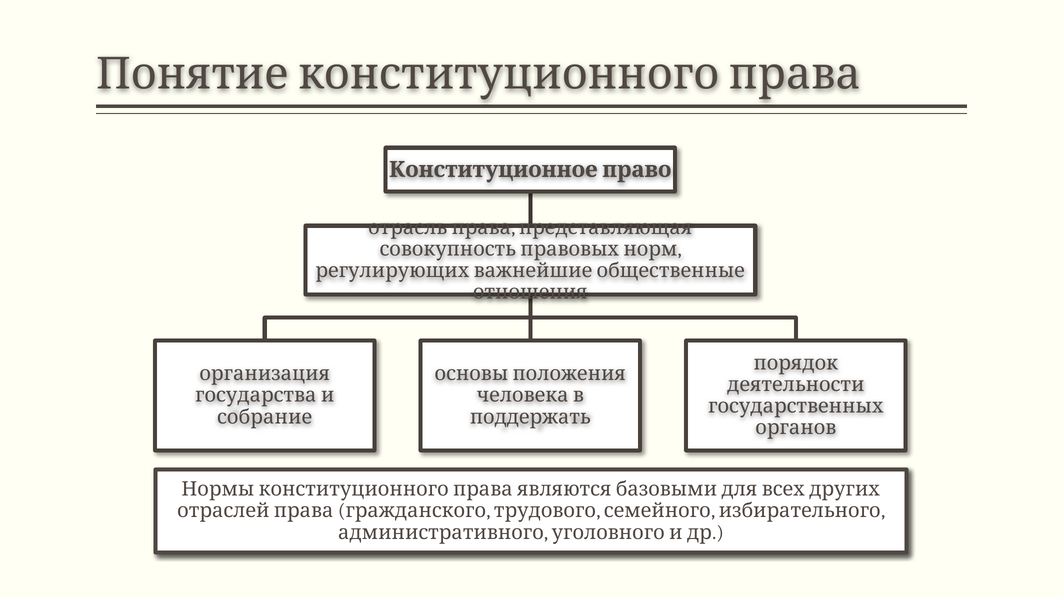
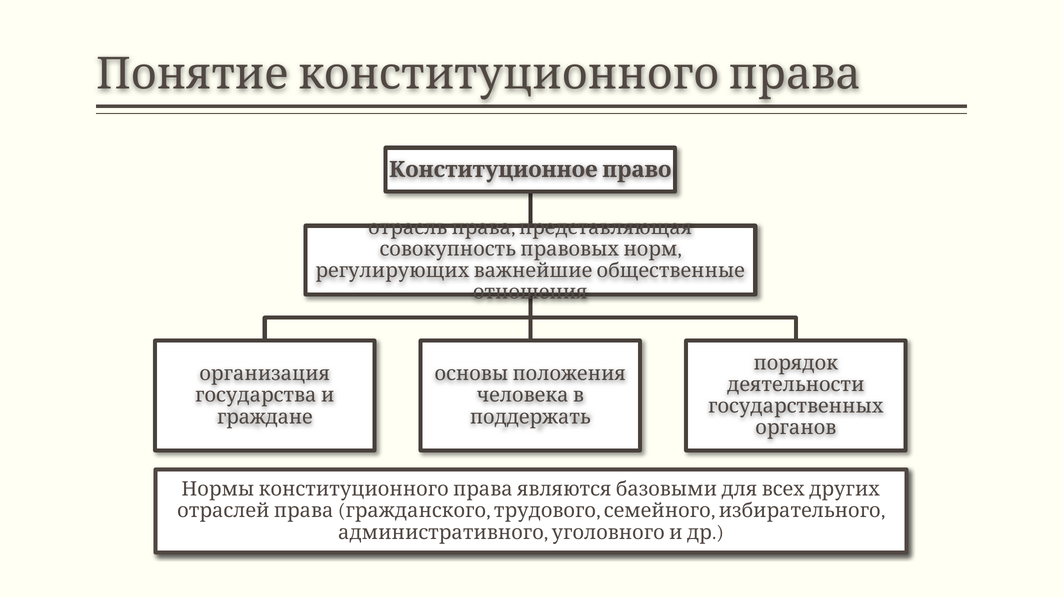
собрание: собрание -> граждане
